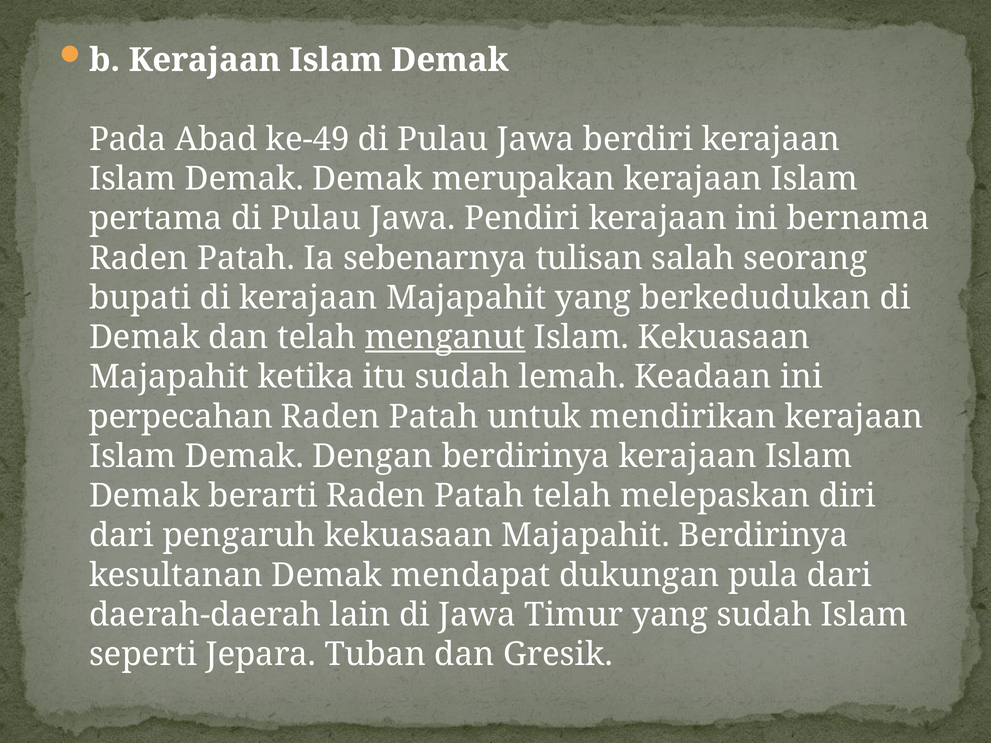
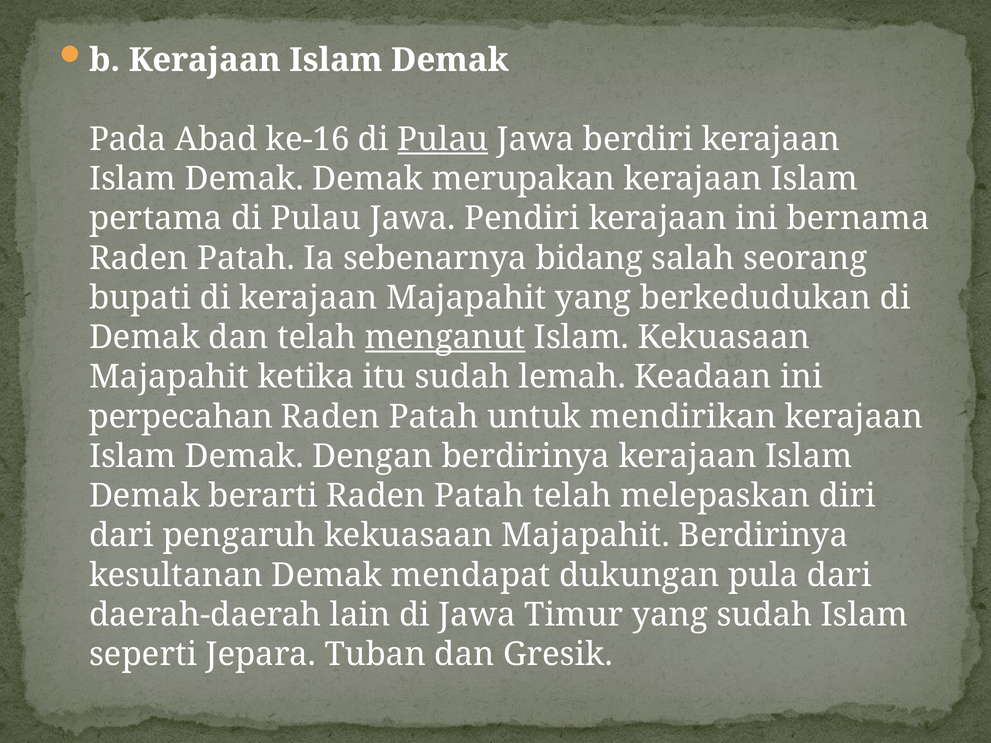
ke-49: ke-49 -> ke-16
Pulau at (443, 139) underline: none -> present
tulisan: tulisan -> bidang
